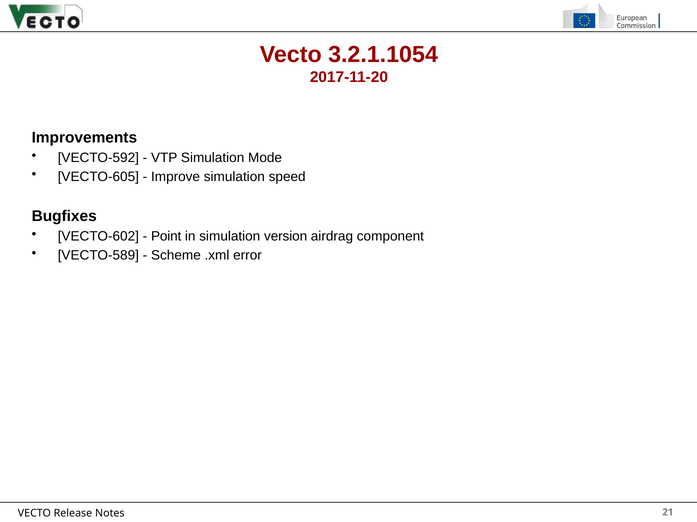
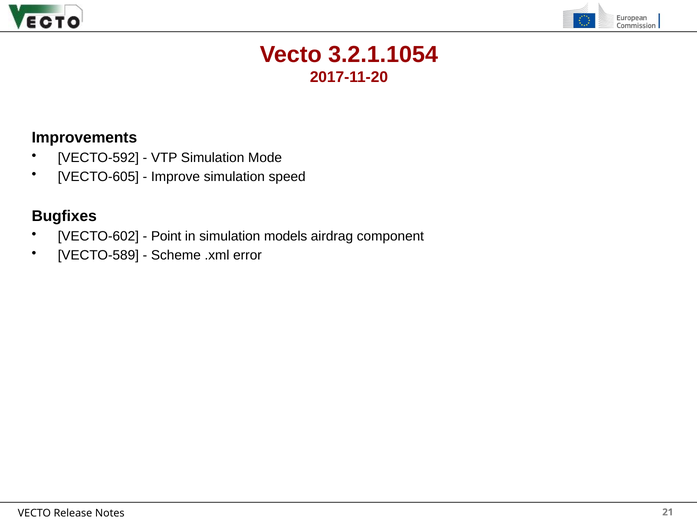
version: version -> models
